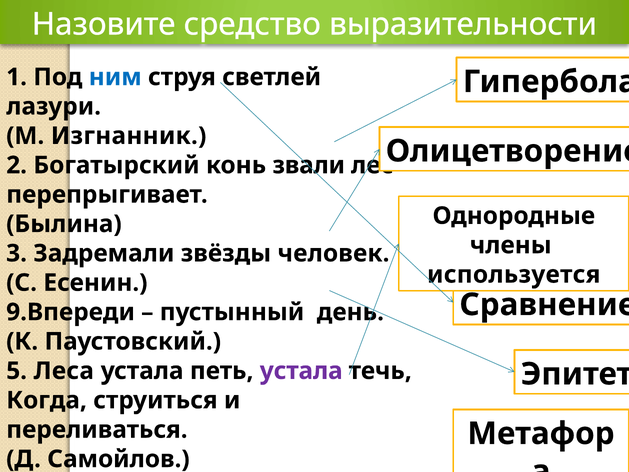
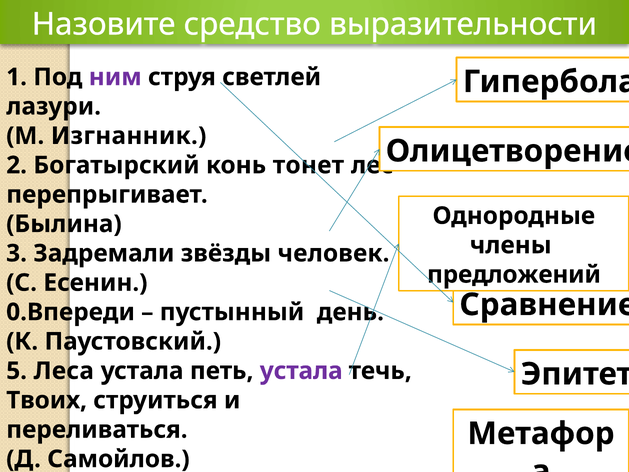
ним colour: blue -> purple
звали: звали -> тонет
используется: используется -> предложений
9.Впереди: 9.Впереди -> 0.Впереди
Когда: Когда -> Твоих
